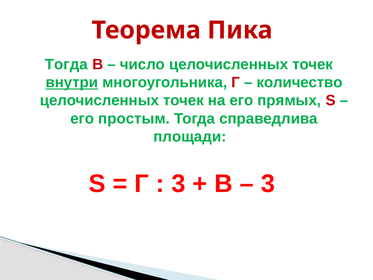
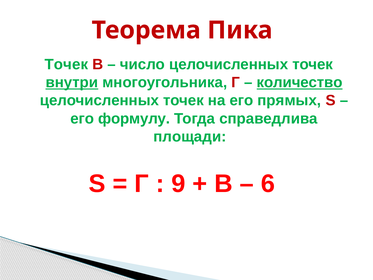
Тогда at (66, 64): Тогда -> Точек
количество underline: none -> present
простым: простым -> формулу
3 at (178, 184): 3 -> 9
3 at (268, 184): 3 -> 6
